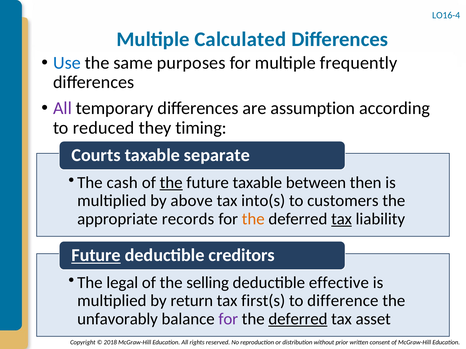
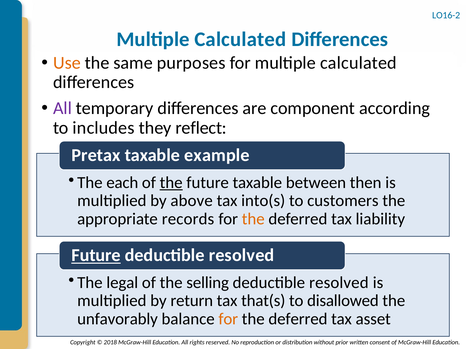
LO16-4: LO16-4 -> LO16-2
Use colour: blue -> orange
for multiple frequently: frequently -> calculated
assumption: assumption -> component
reduced: reduced -> includes
timing: timing -> reflect
Courts: Courts -> Pretax
separate: separate -> example
cash: cash -> each
tax at (342, 219) underline: present -> none
creditors at (242, 256): creditors -> resolved
effective at (339, 283): effective -> resolved
first(s: first(s -> that(s
difference: difference -> disallowed
for at (228, 319) colour: purple -> orange
deferred at (298, 319) underline: present -> none
